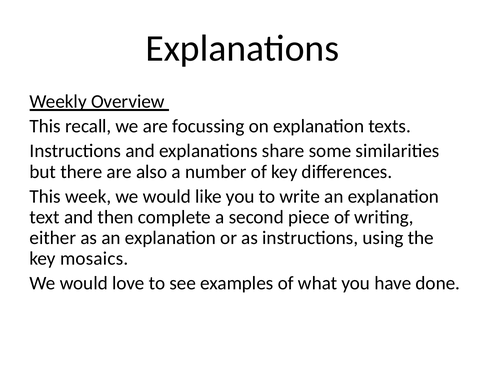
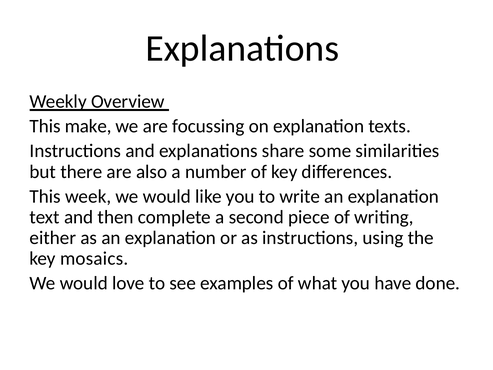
recall: recall -> make
